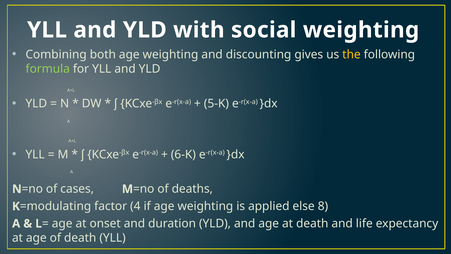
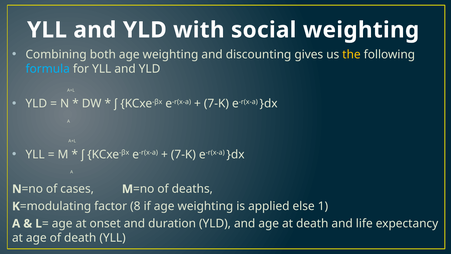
formula colour: light green -> light blue
5-K at (216, 104): 5-K -> 7-K
6-K at (183, 154): 6-K -> 7-K
4: 4 -> 8
8: 8 -> 1
